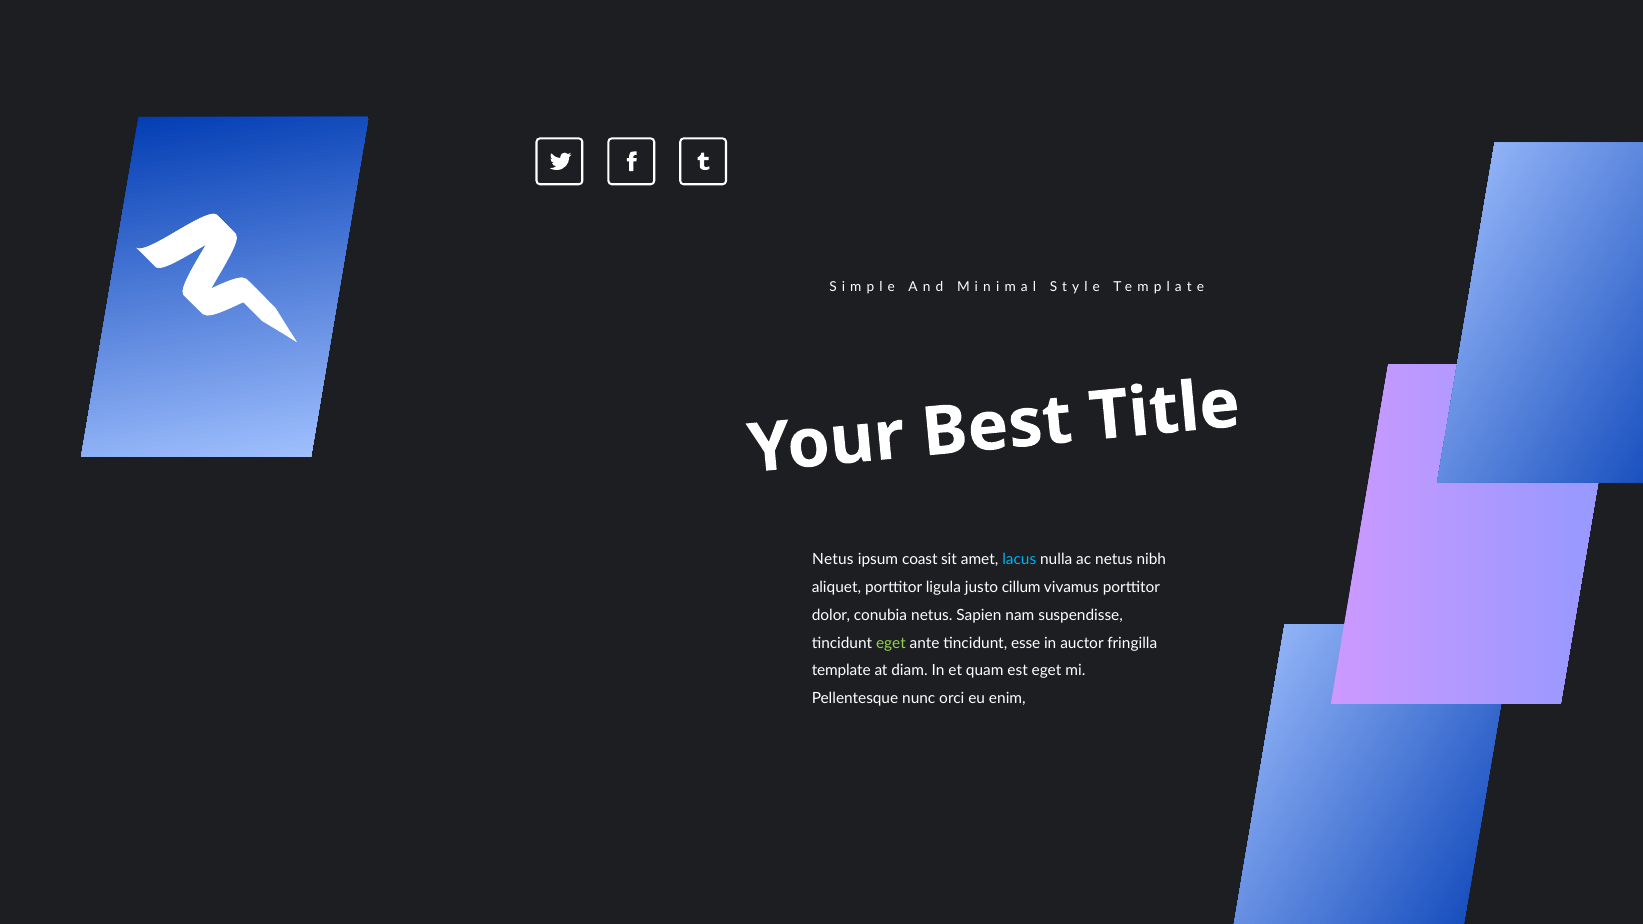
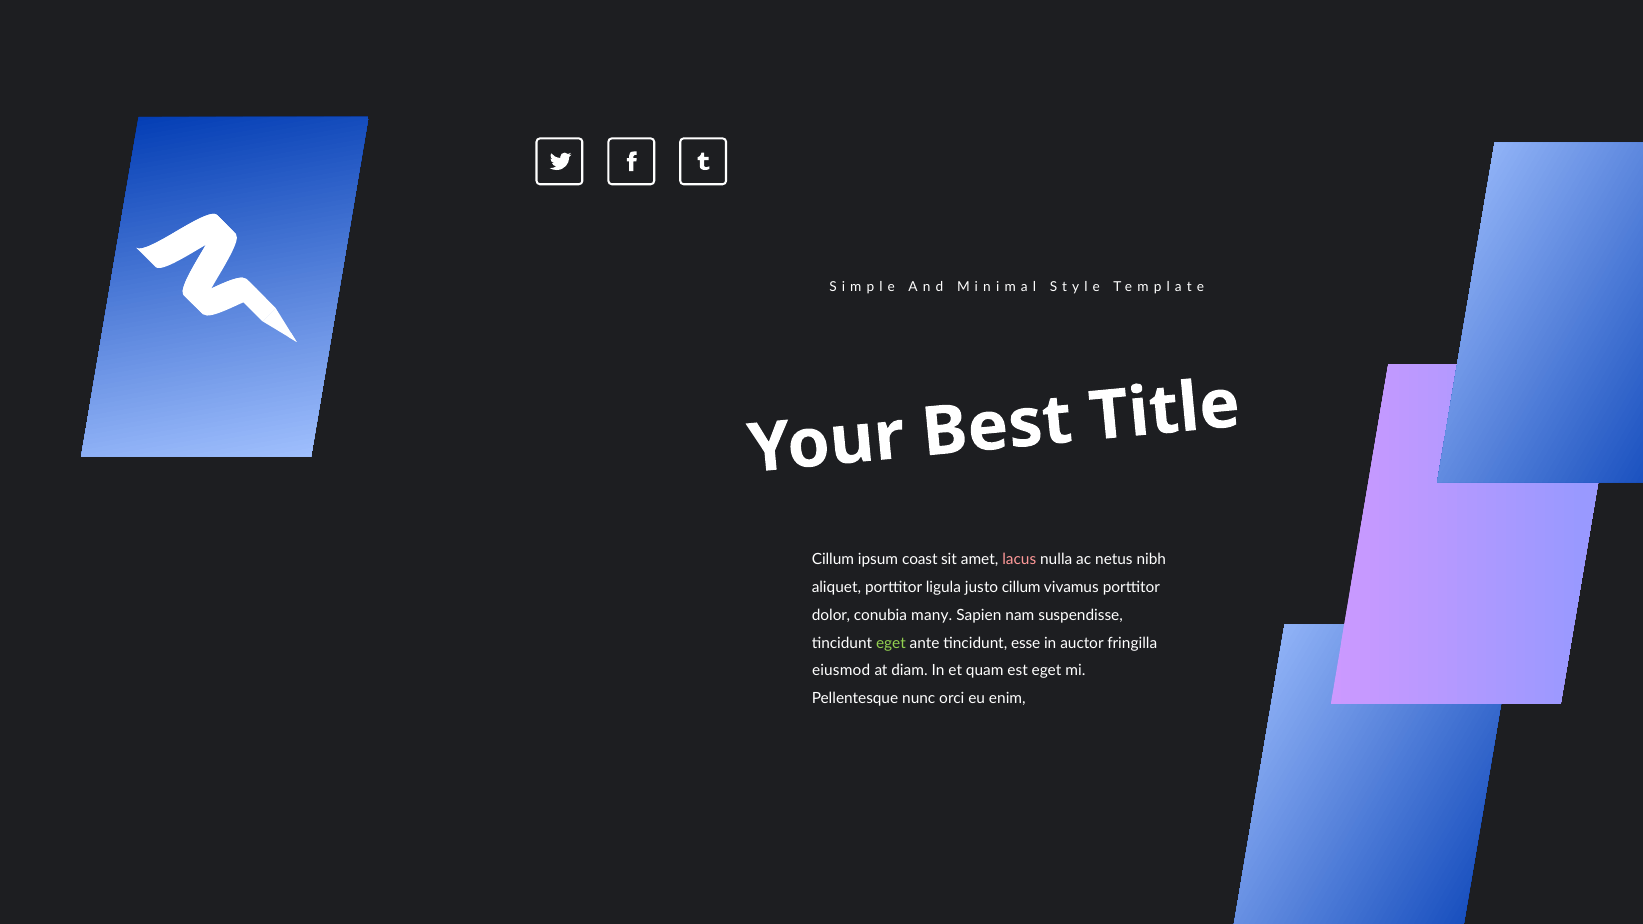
Netus at (833, 560): Netus -> Cillum
lacus colour: light blue -> pink
conubia netus: netus -> many
template: template -> eiusmod
